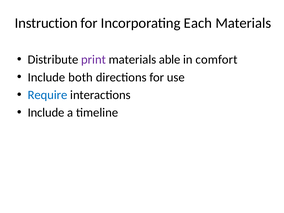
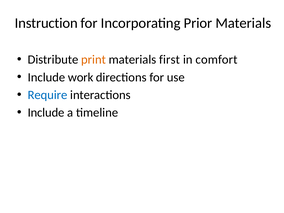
Each: Each -> Prior
print colour: purple -> orange
able: able -> first
both: both -> work
